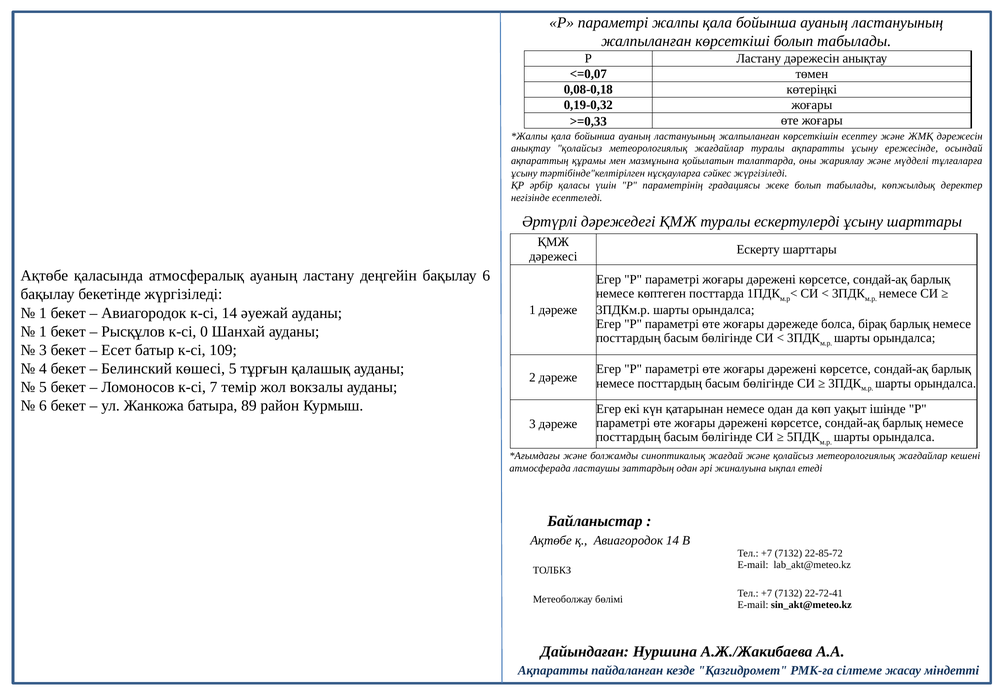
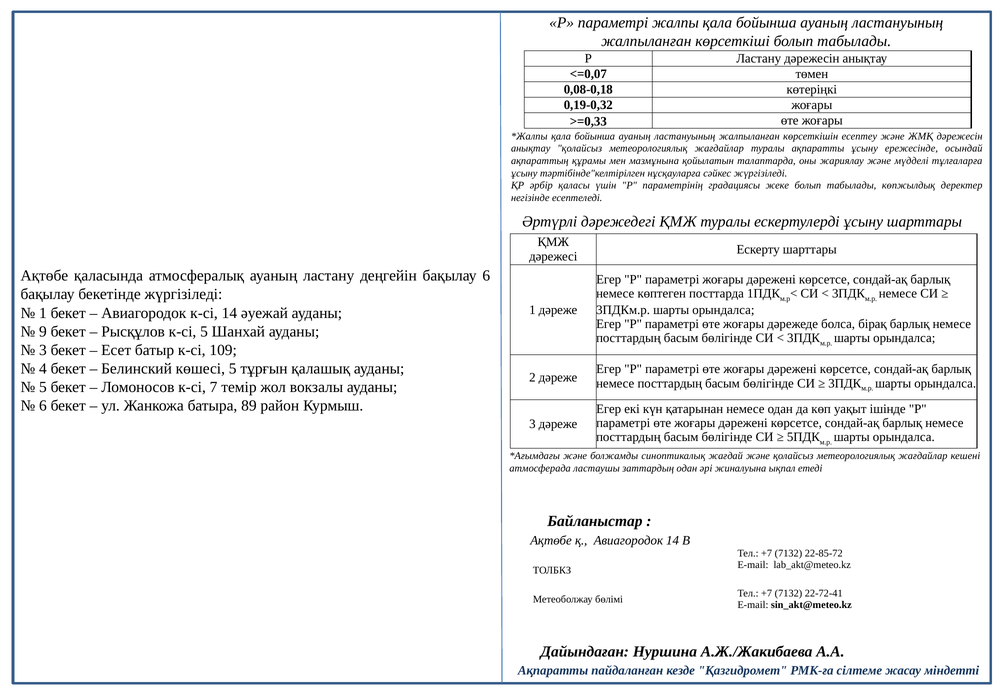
1 at (43, 331): 1 -> 9
к-сі 0: 0 -> 5
